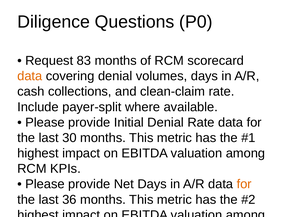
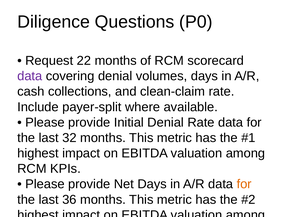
83: 83 -> 22
data at (30, 76) colour: orange -> purple
30: 30 -> 32
